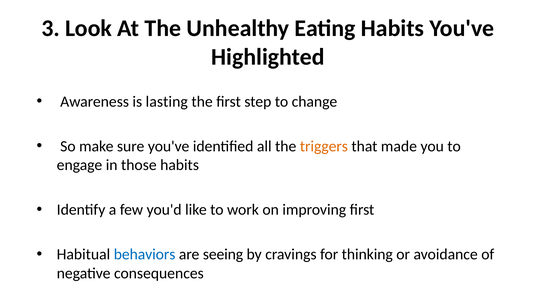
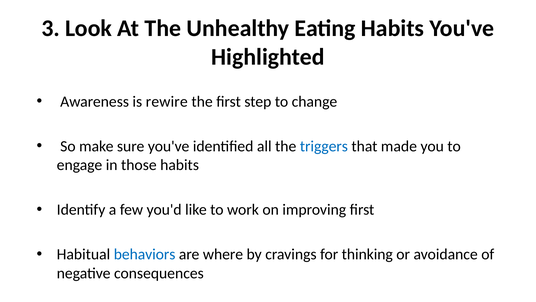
lasting: lasting -> rewire
triggers colour: orange -> blue
seeing: seeing -> where
